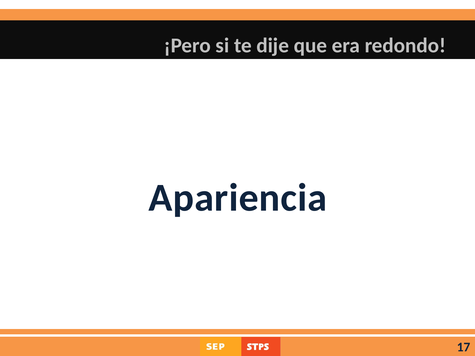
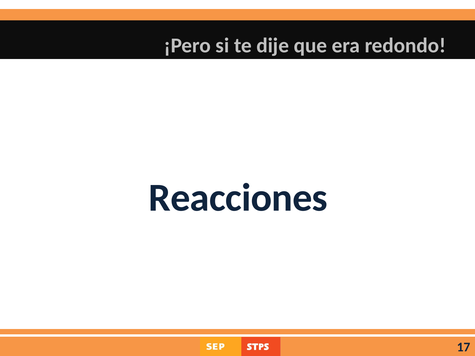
Apariencia: Apariencia -> Reacciones
